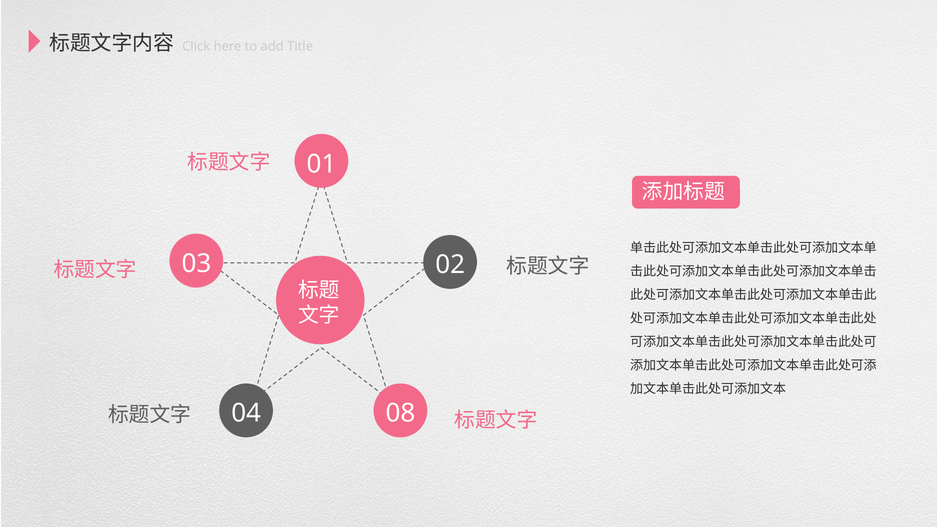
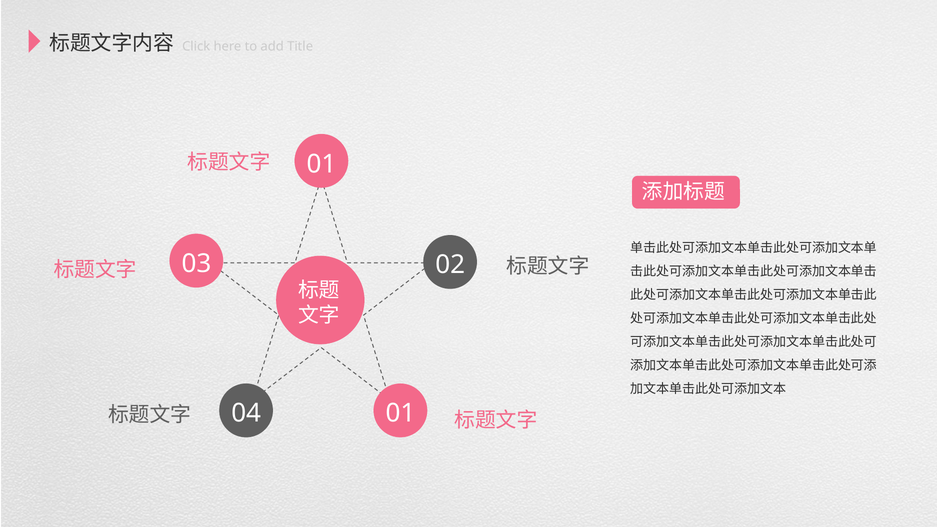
04 08: 08 -> 01
